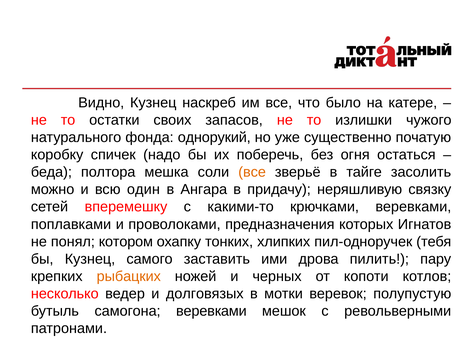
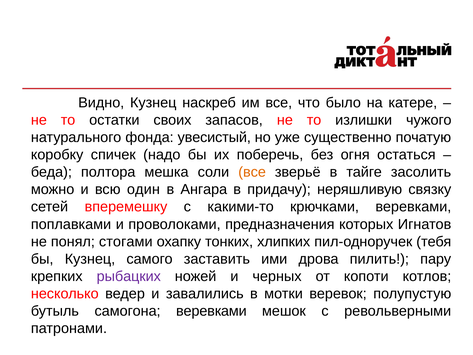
однорукий: однорукий -> увесистый
котором: котором -> стогами
рыбацких colour: orange -> purple
долговязых: долговязых -> завалились
